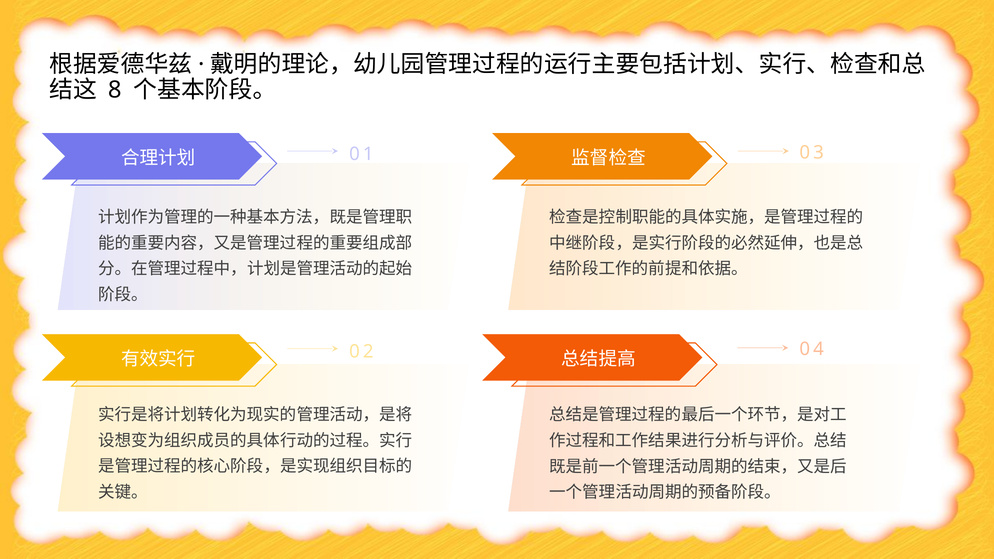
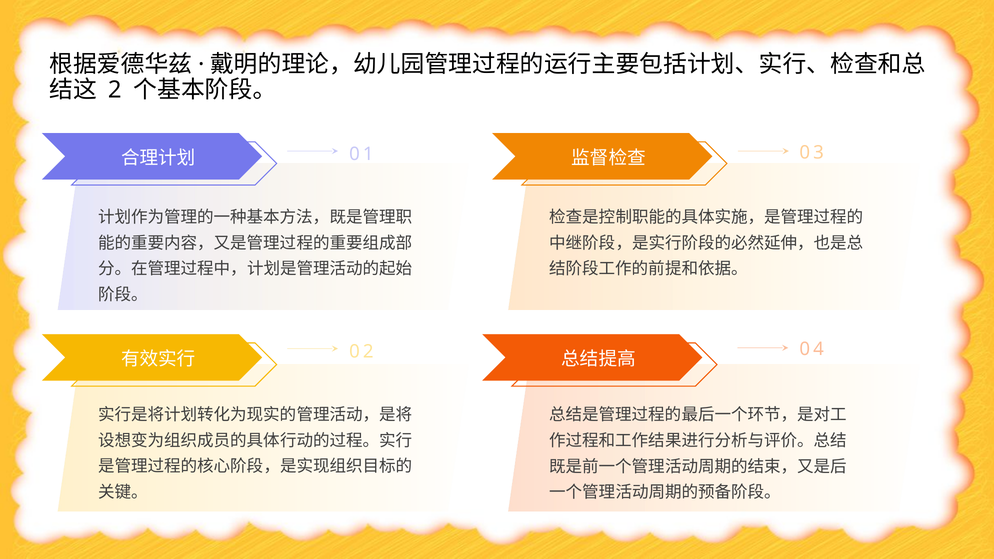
8: 8 -> 2
